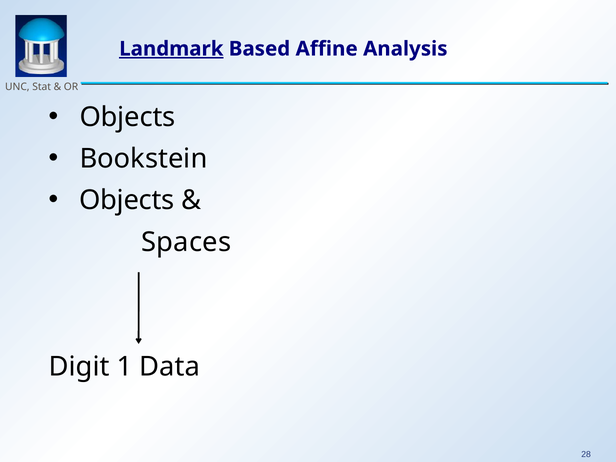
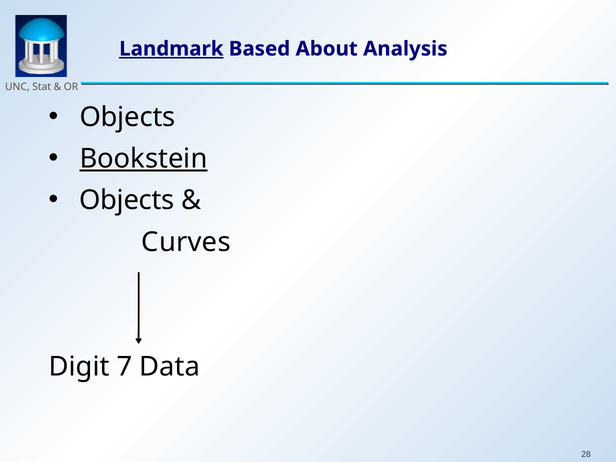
Affine: Affine -> About
Bookstein underline: none -> present
Spaces: Spaces -> Curves
1: 1 -> 7
